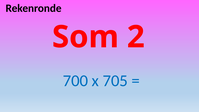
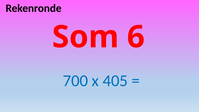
2: 2 -> 6
705: 705 -> 405
